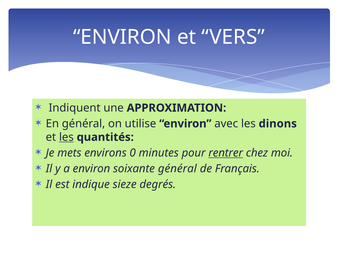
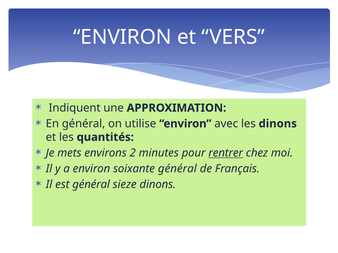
les at (66, 137) underline: present -> none
0: 0 -> 2
est indique: indique -> général
sieze degrés: degrés -> dinons
